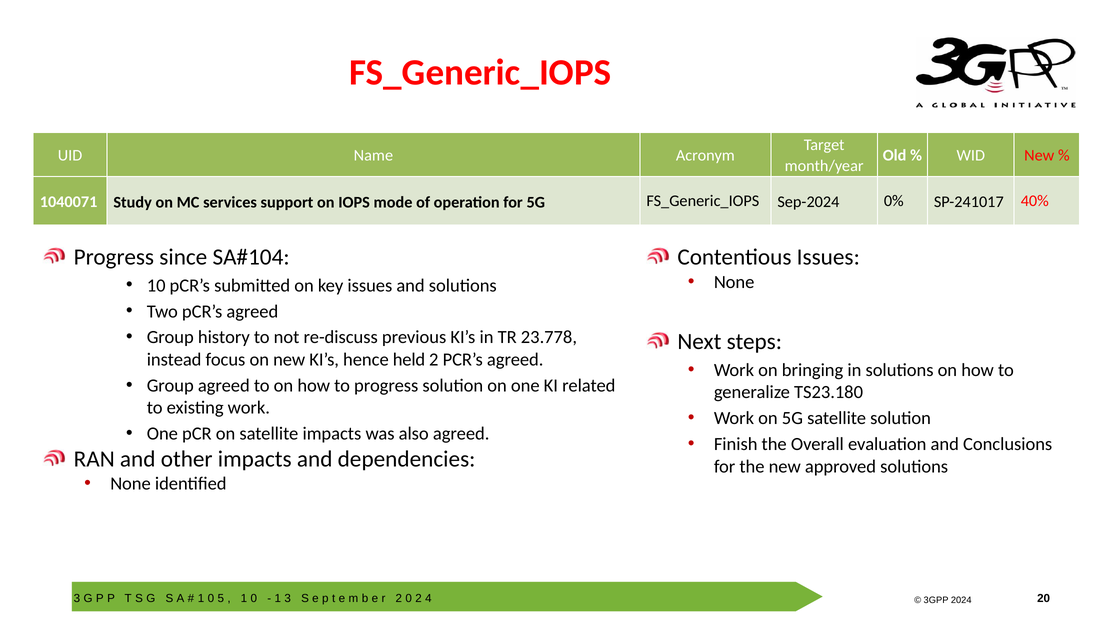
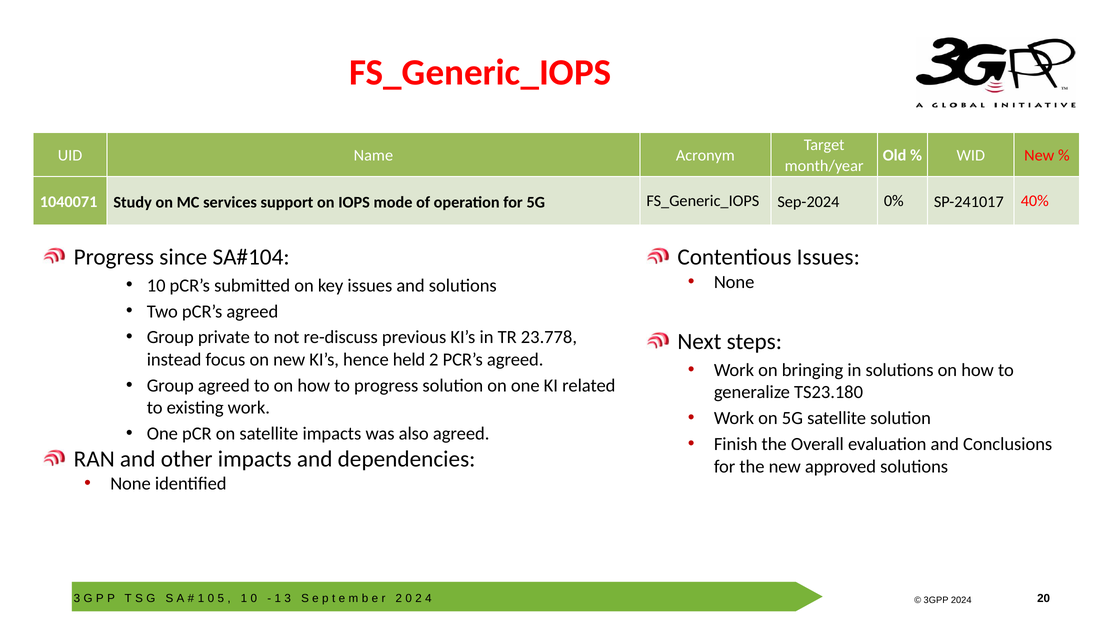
history: history -> private
